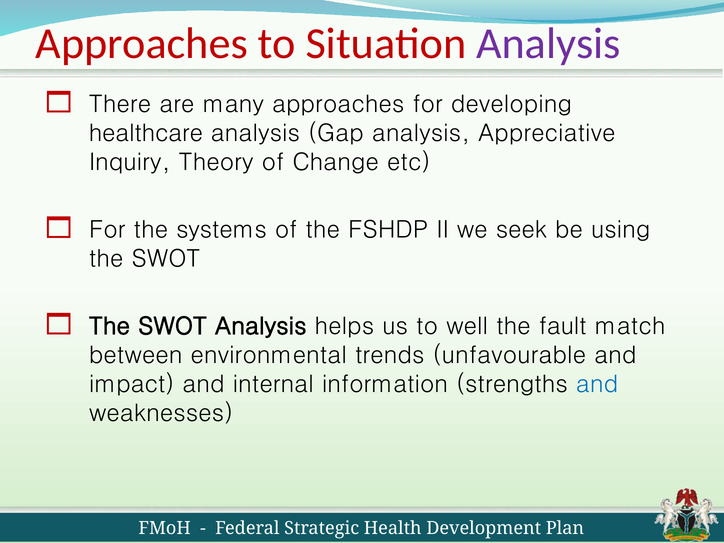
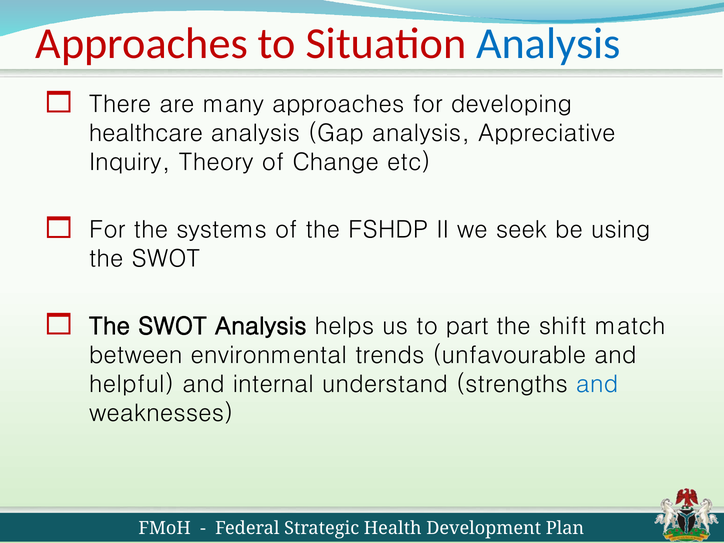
Analysis at (548, 44) colour: purple -> blue
well: well -> part
fault: fault -> shift
impact: impact -> helpful
information: information -> understand
